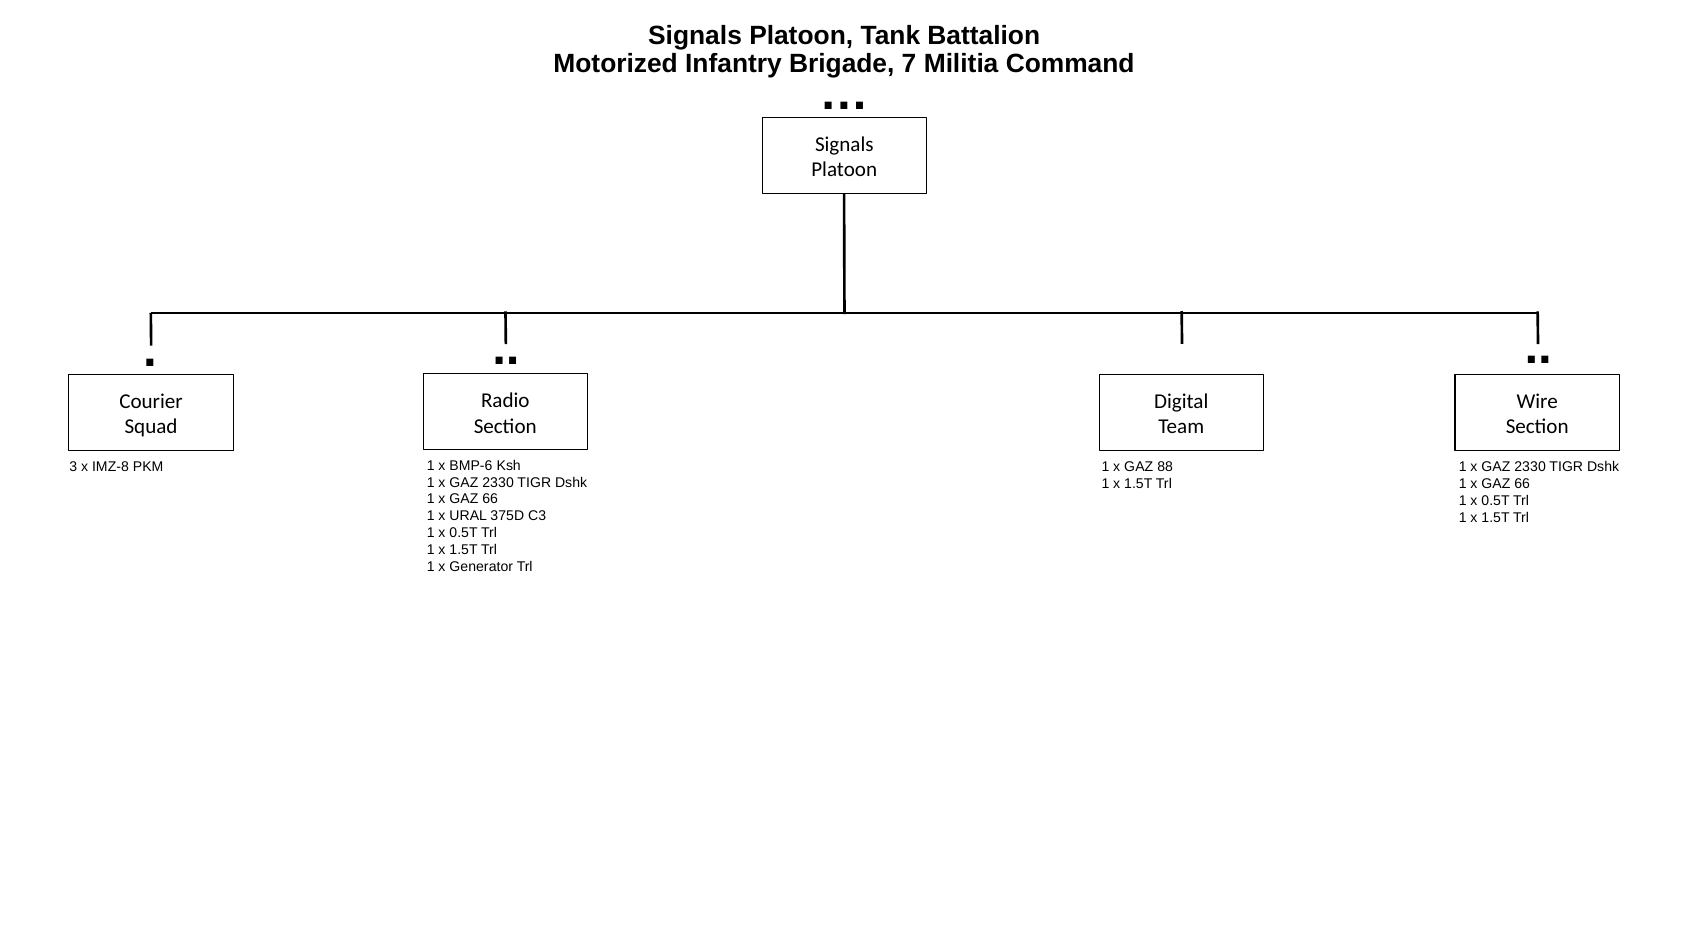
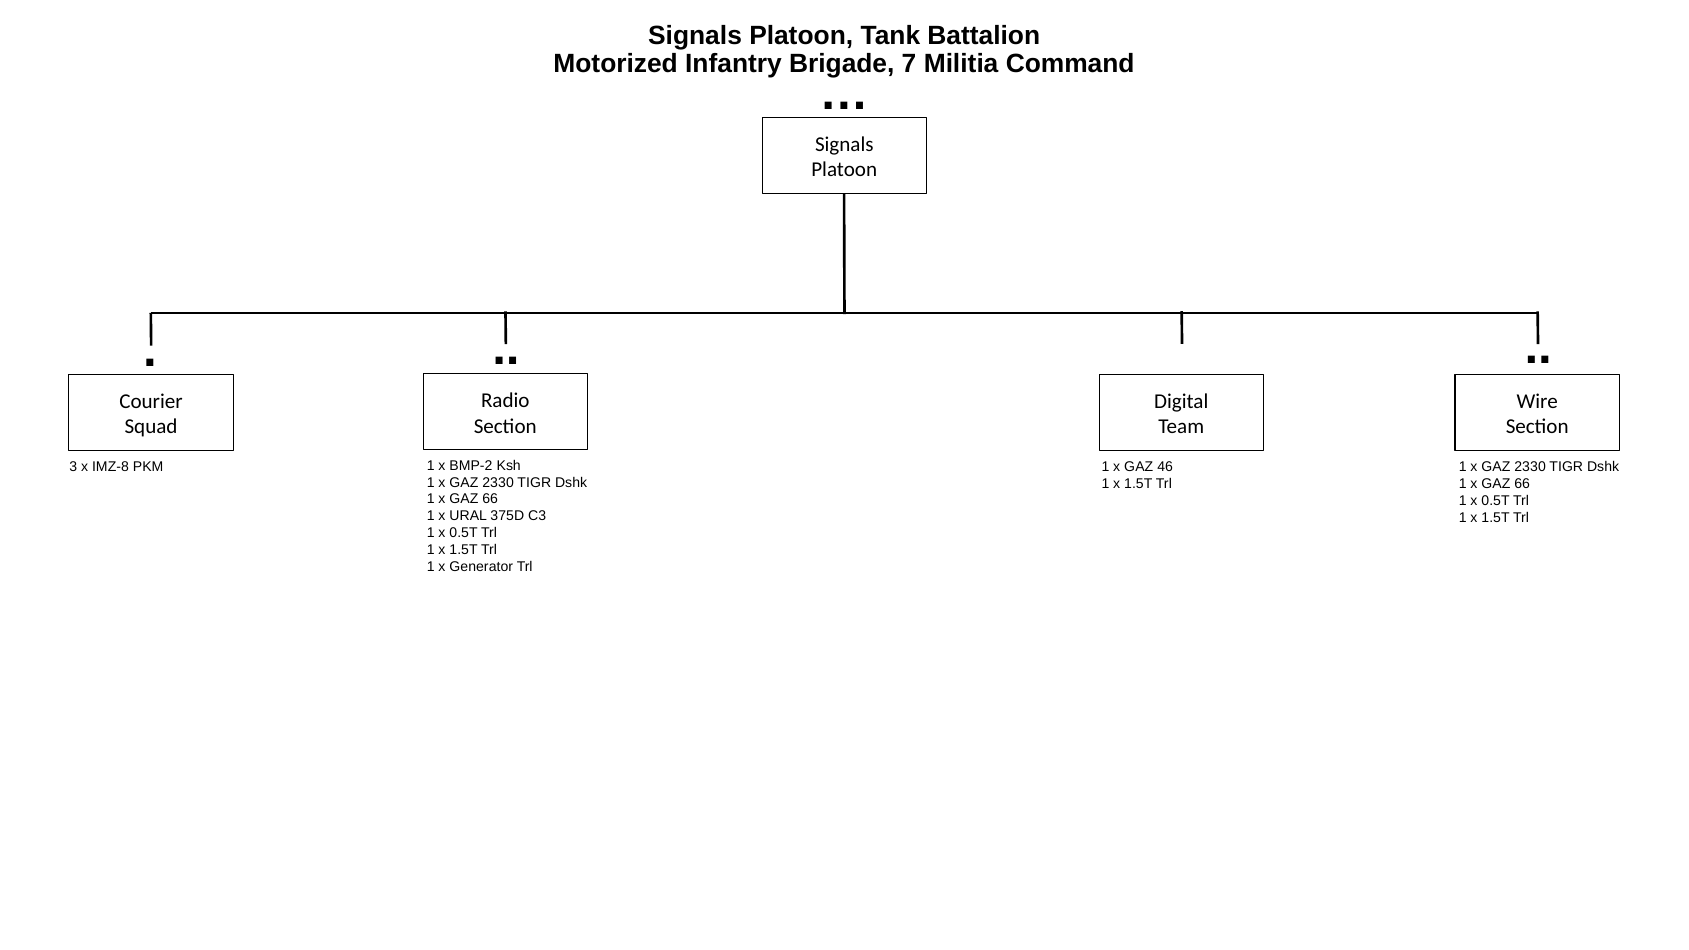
BMP-6: BMP-6 -> BMP-2
88: 88 -> 46
